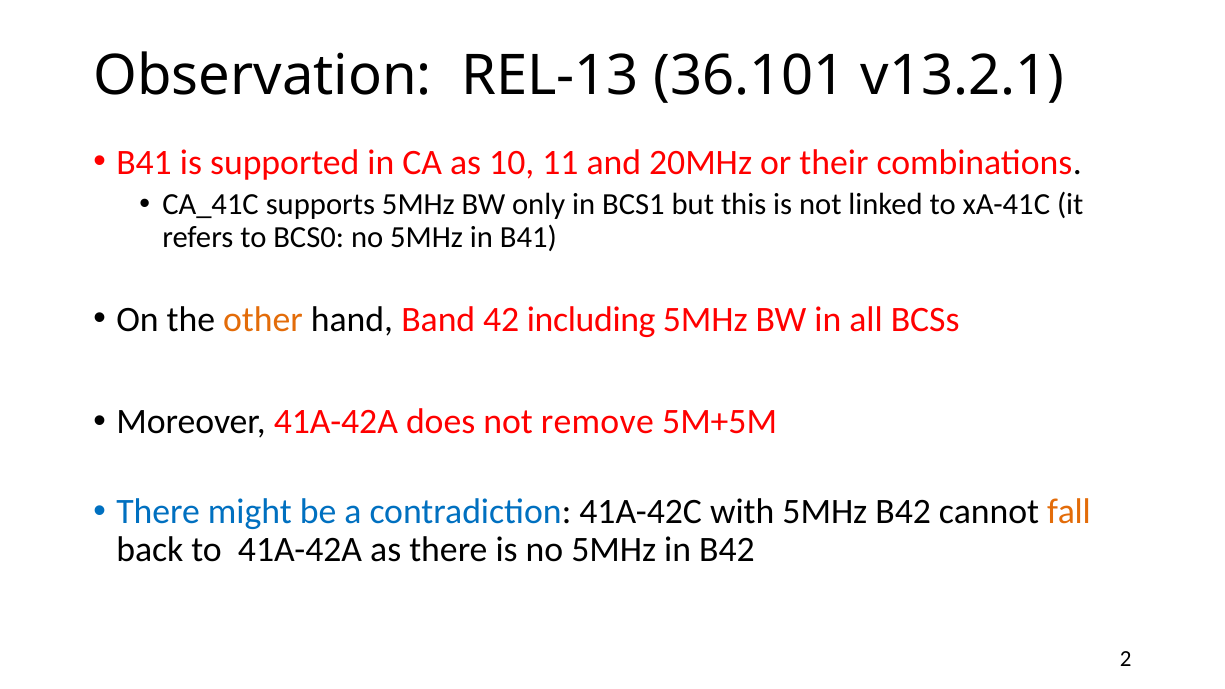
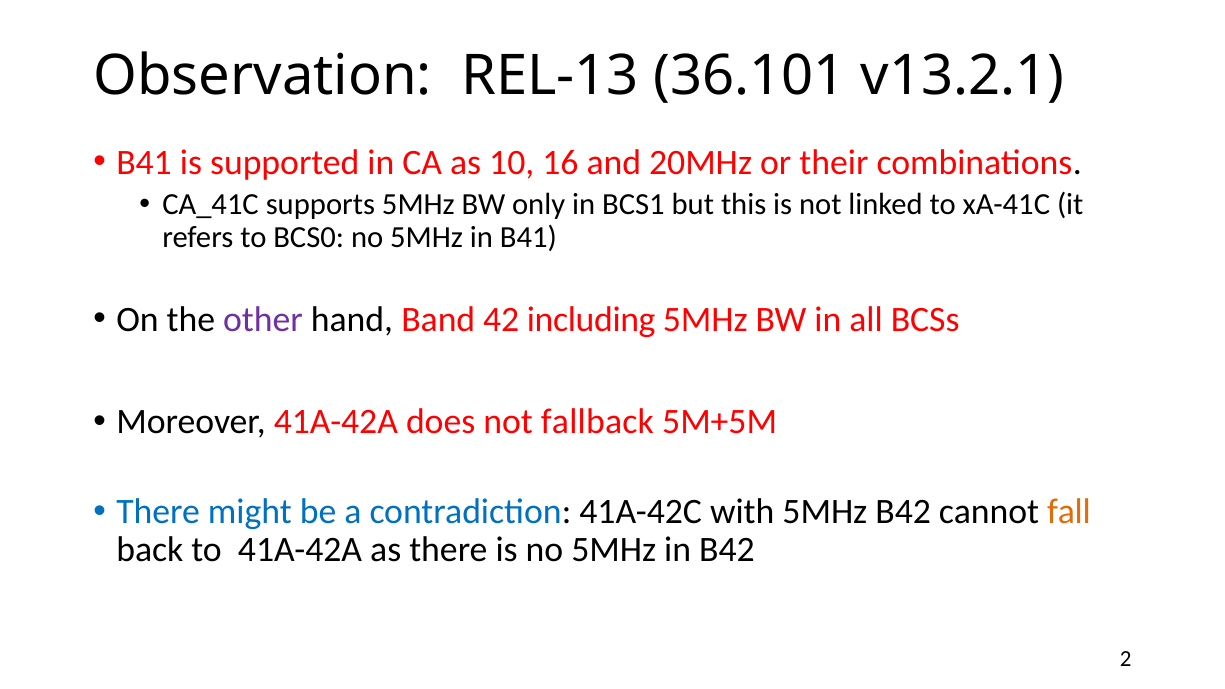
11: 11 -> 16
other colour: orange -> purple
remove: remove -> fallback
